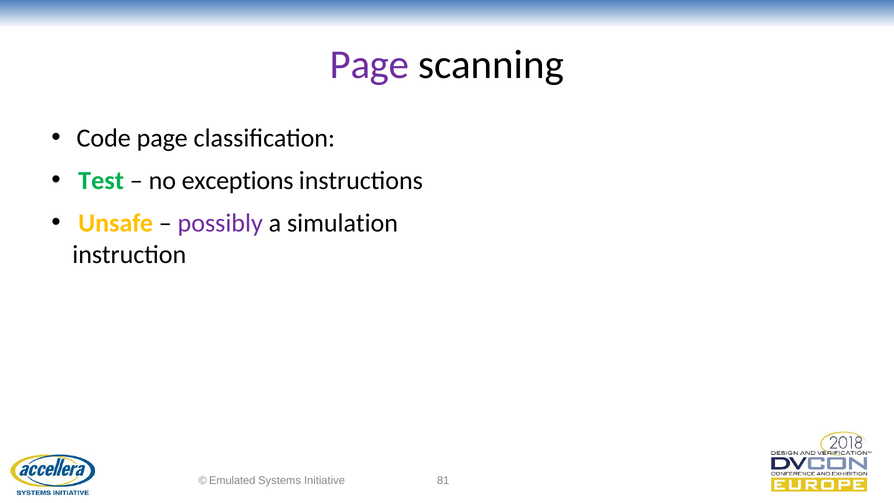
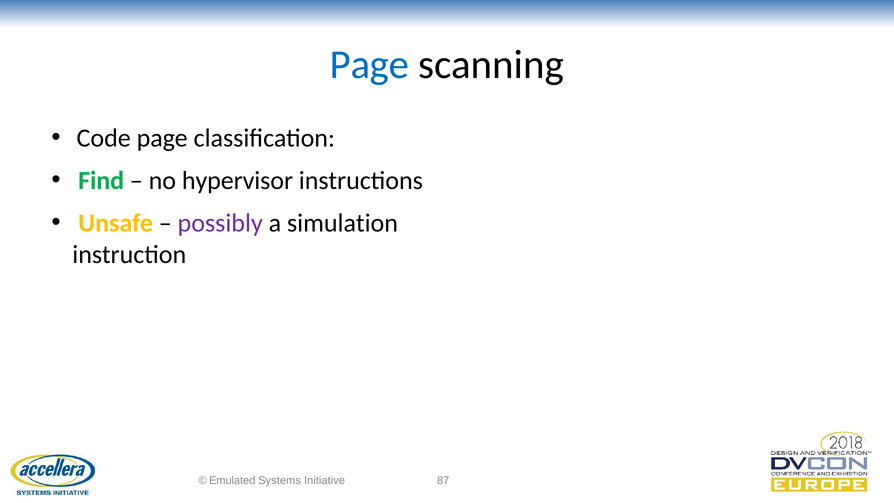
Page at (369, 65) colour: purple -> blue
Test: Test -> Find
exceptions: exceptions -> hypervisor
81: 81 -> 87
